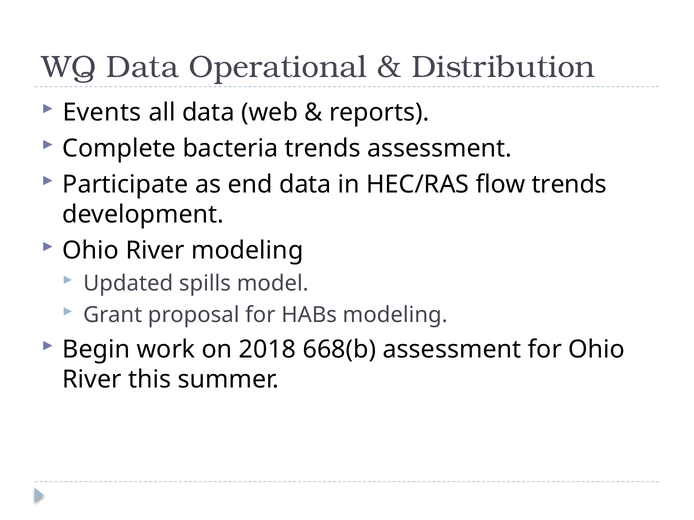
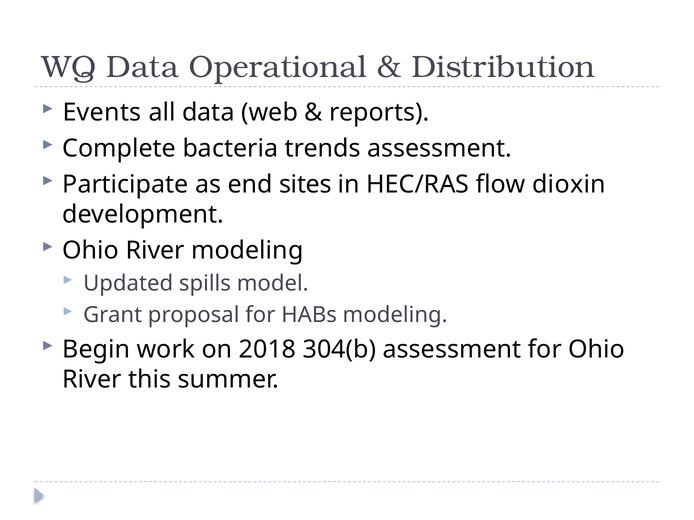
end data: data -> sites
flow trends: trends -> dioxin
668(b: 668(b -> 304(b
